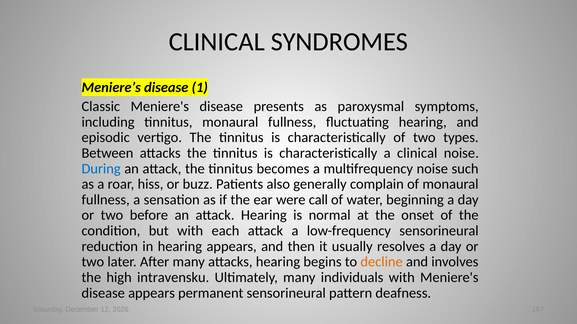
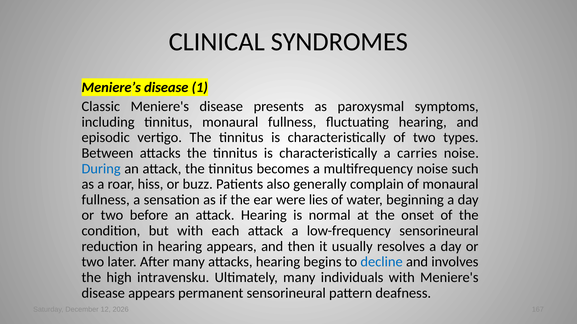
a clinical: clinical -> carries
call: call -> lies
decline colour: orange -> blue
